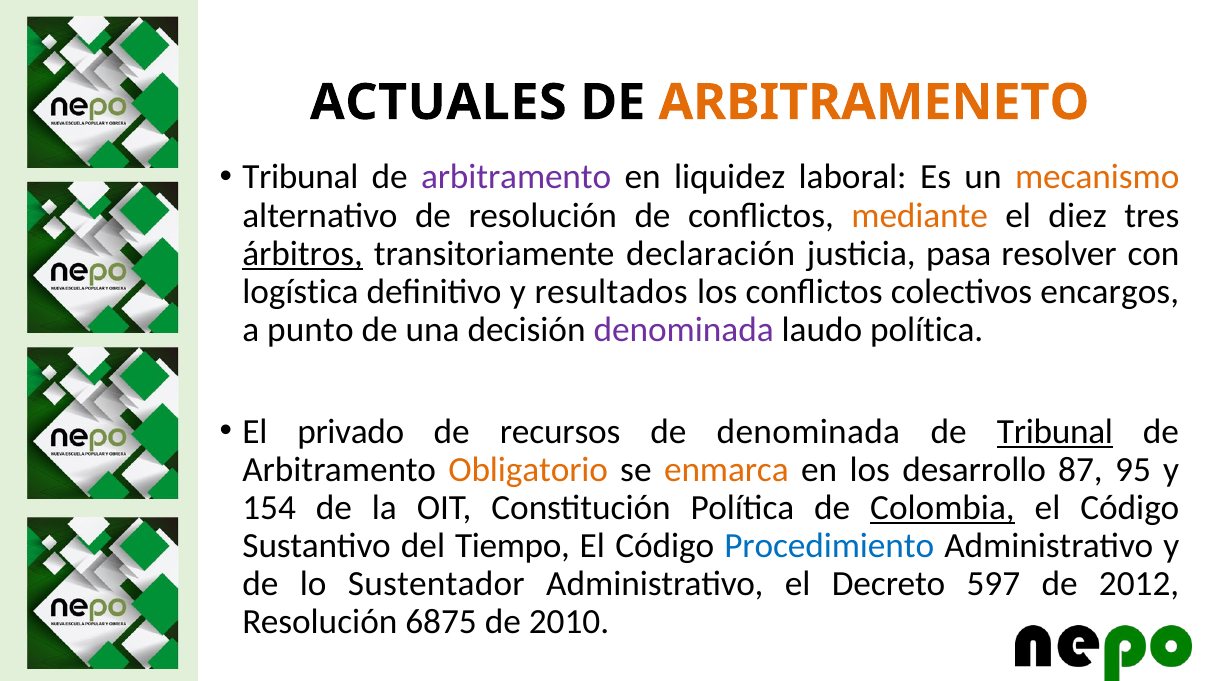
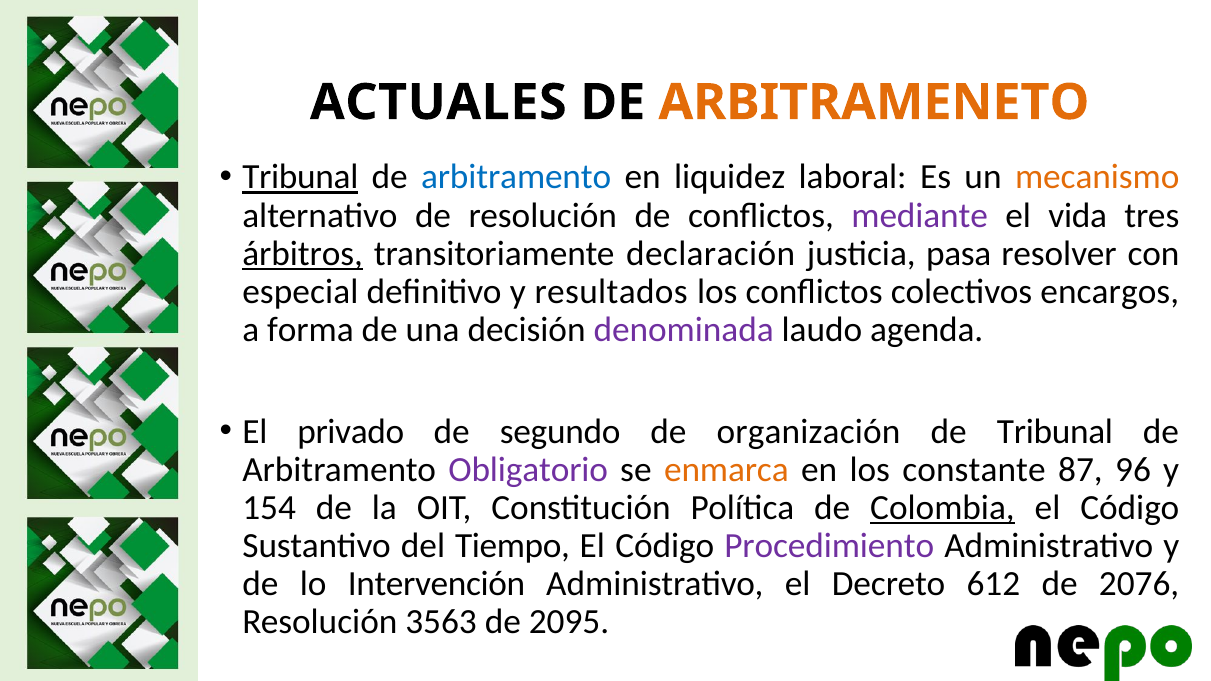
Tribunal at (300, 177) underline: none -> present
arbitramento at (516, 177) colour: purple -> blue
mediante colour: orange -> purple
diez: diez -> vida
logística: logística -> especial
punto: punto -> forma
laudo política: política -> agenda
recursos: recursos -> segundo
de denominada: denominada -> organización
Tribunal at (1055, 432) underline: present -> none
Obligatorio colour: orange -> purple
desarrollo: desarrollo -> constante
95: 95 -> 96
Procedimiento colour: blue -> purple
Sustentador: Sustentador -> Intervención
597: 597 -> 612
2012: 2012 -> 2076
6875: 6875 -> 3563
2010: 2010 -> 2095
